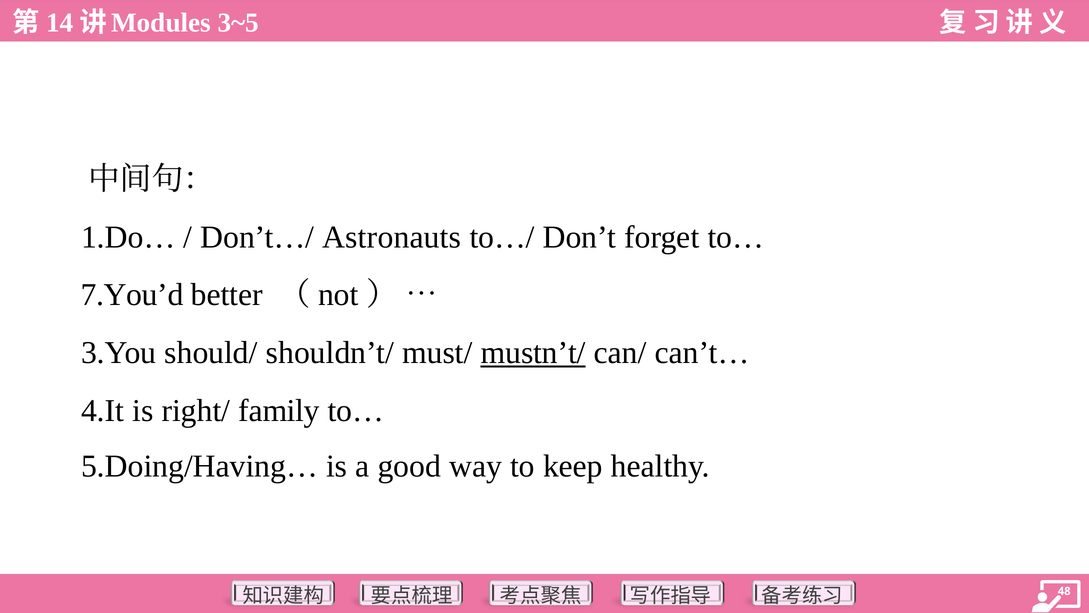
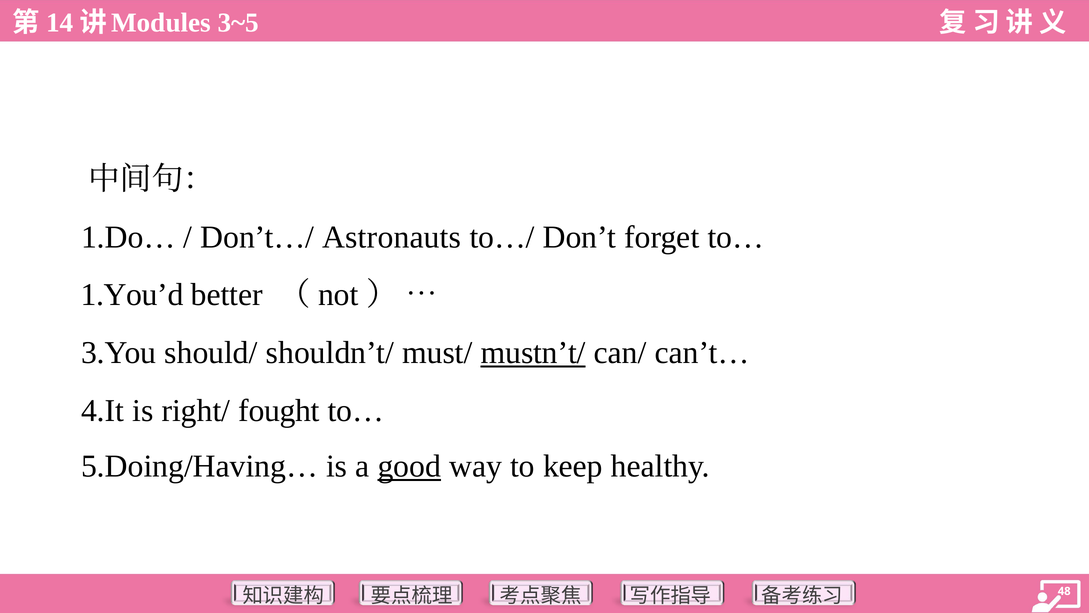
7.You’d: 7.You’d -> 1.You’d
family: family -> fought
good underline: none -> present
